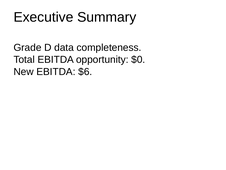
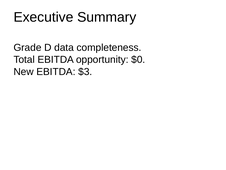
$6: $6 -> $3
